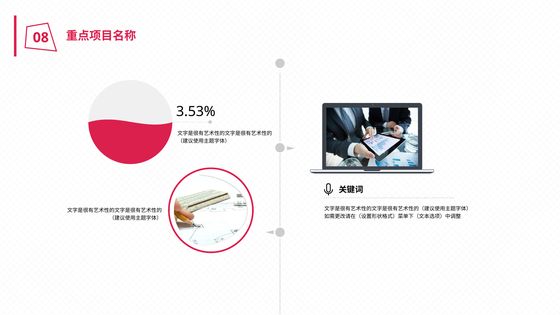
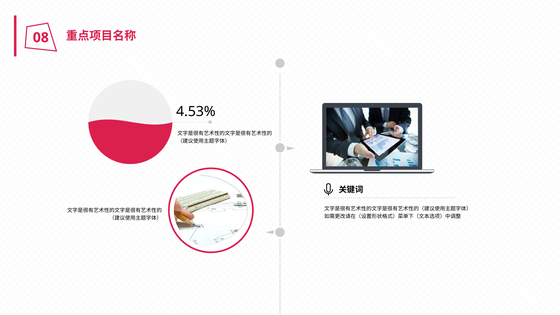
3.53%: 3.53% -> 4.53%
